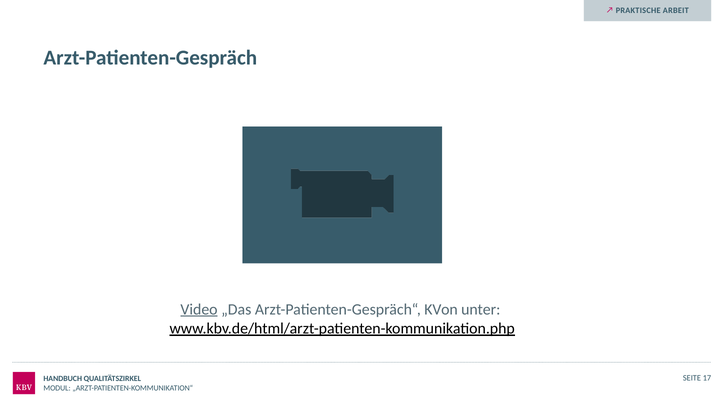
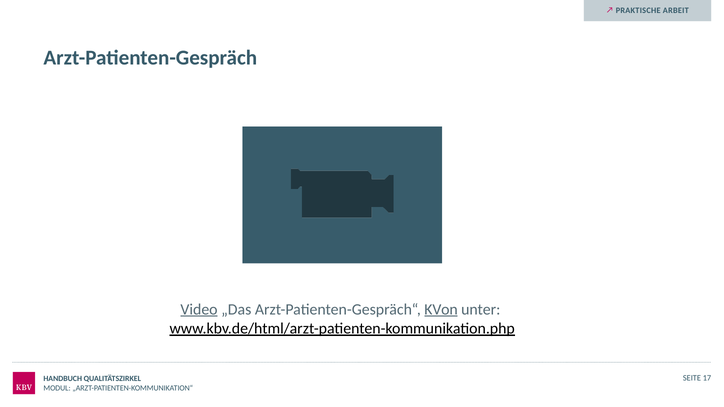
KVon underline: none -> present
